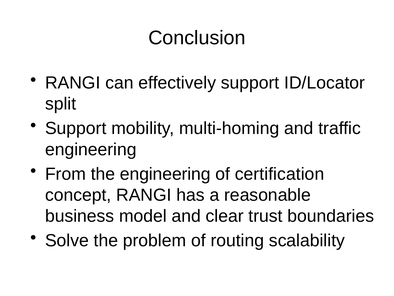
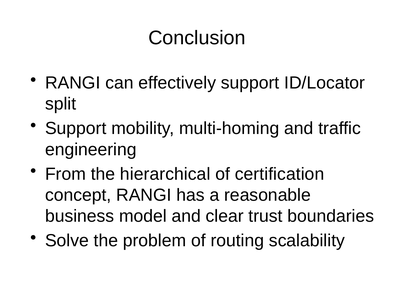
the engineering: engineering -> hierarchical
